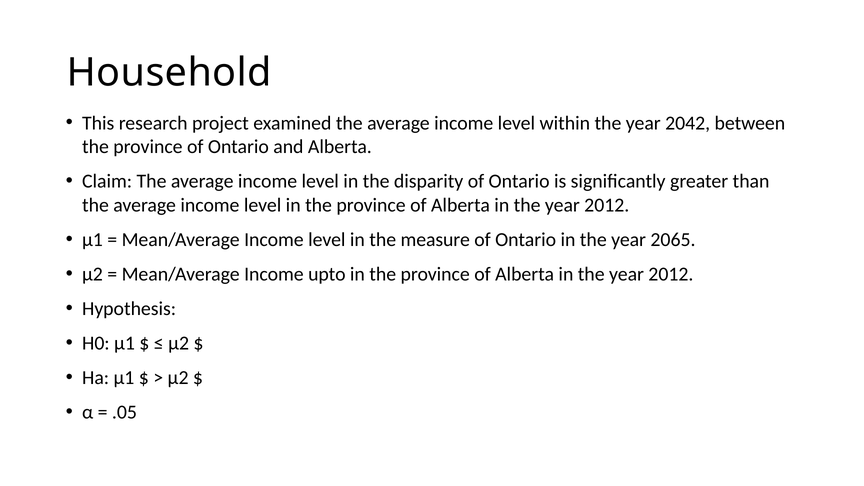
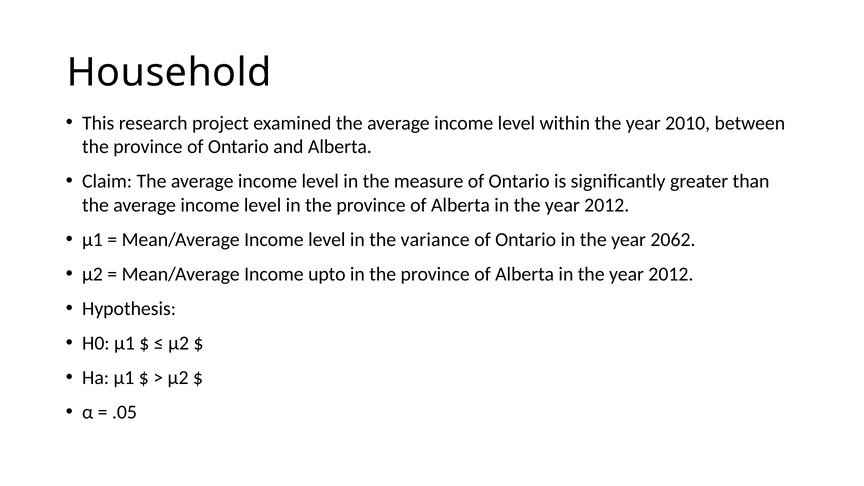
2042: 2042 -> 2010
disparity: disparity -> measure
measure: measure -> variance
2065: 2065 -> 2062
